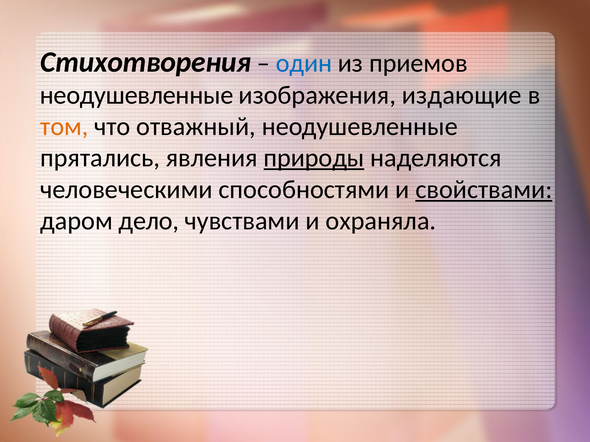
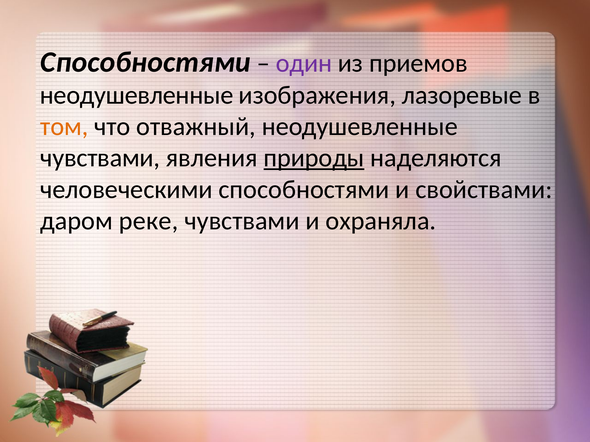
Стихотворения at (146, 62): Стихотворения -> Способностями
один colour: blue -> purple
издающие: издающие -> лазоревые
прятались at (100, 158): прятались -> чувствами
свойствами underline: present -> none
дело: дело -> реке
